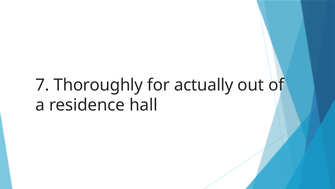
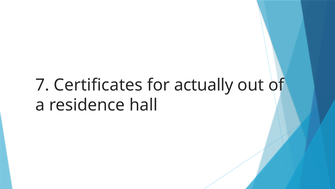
Thoroughly: Thoroughly -> Certificates
